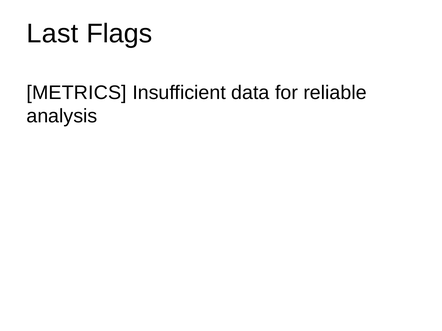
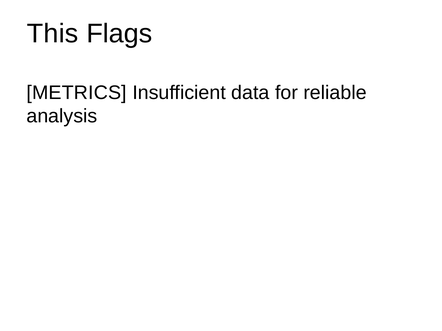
Last: Last -> This
